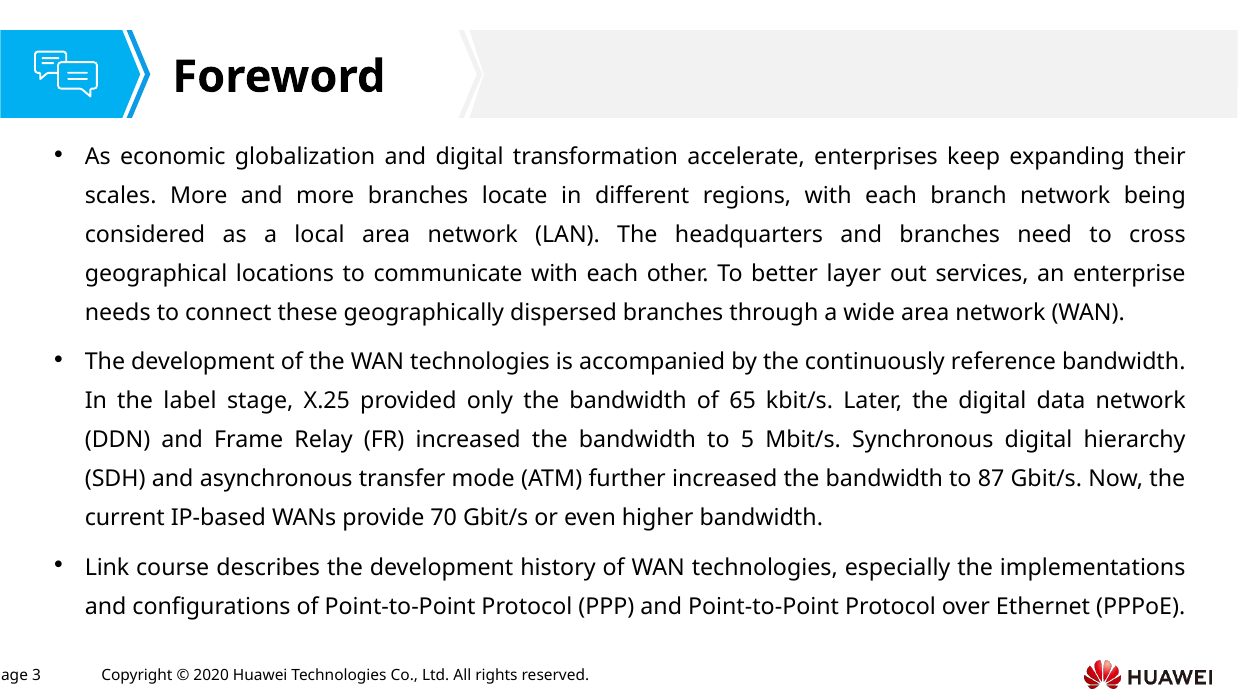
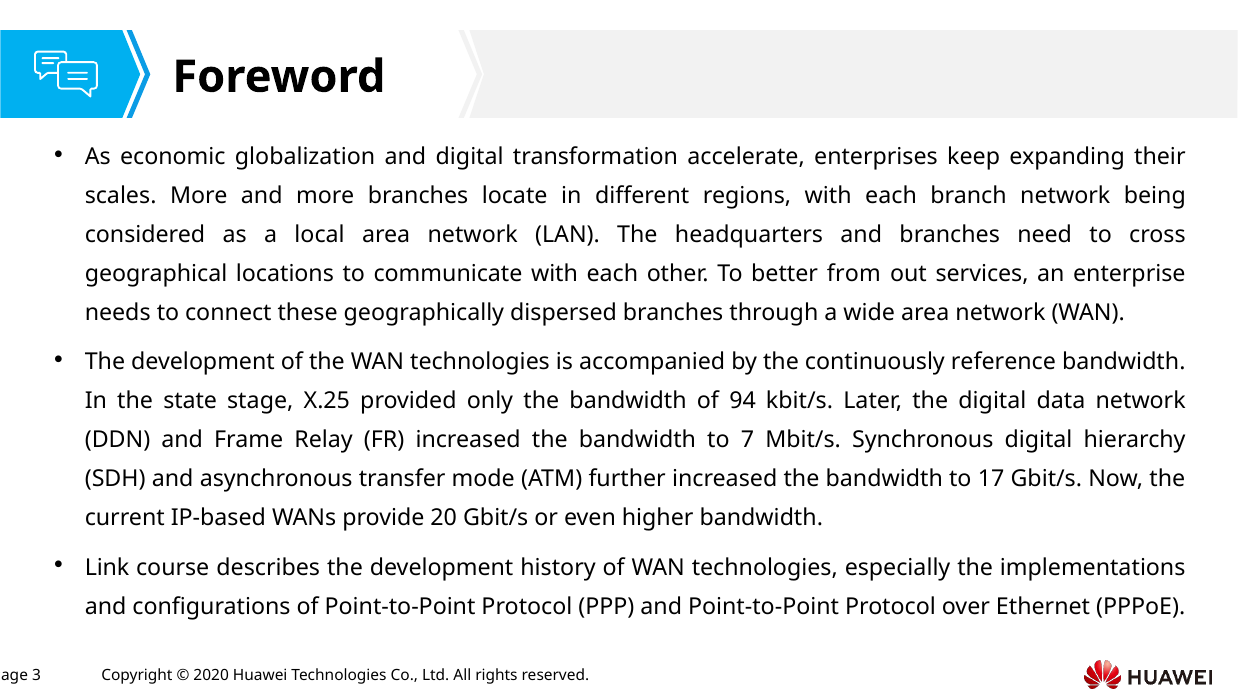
layer: layer -> from
label: label -> state
65: 65 -> 94
5: 5 -> 7
87: 87 -> 17
70: 70 -> 20
